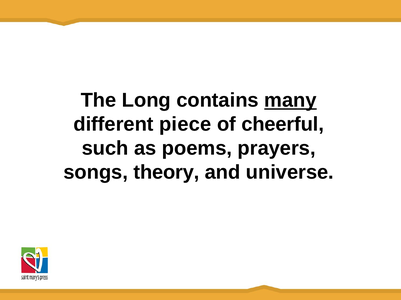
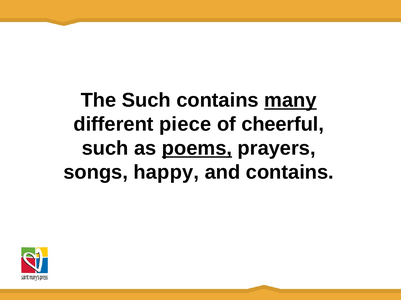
The Long: Long -> Such
poems underline: none -> present
theory: theory -> happy
and universe: universe -> contains
